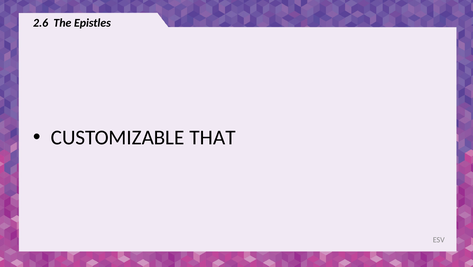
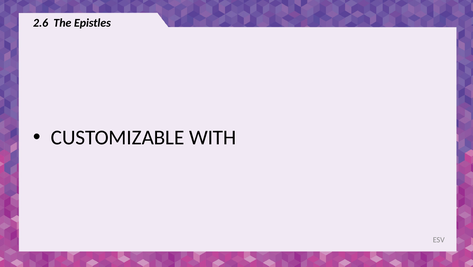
THAT: THAT -> WITH
